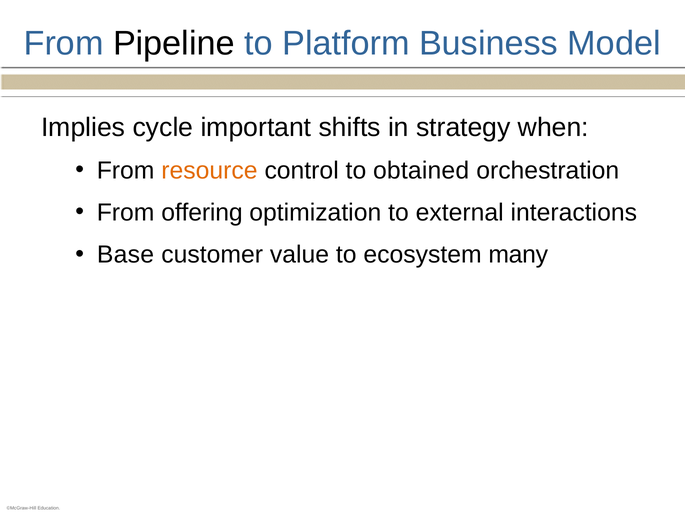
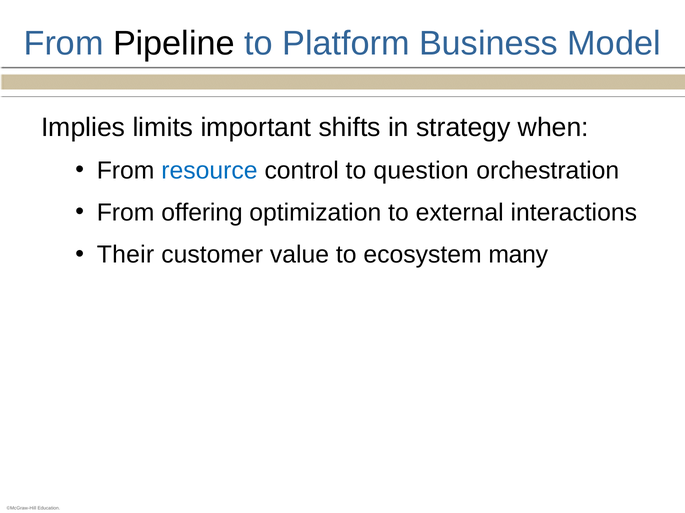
cycle: cycle -> limits
resource colour: orange -> blue
obtained: obtained -> question
Base: Base -> Their
